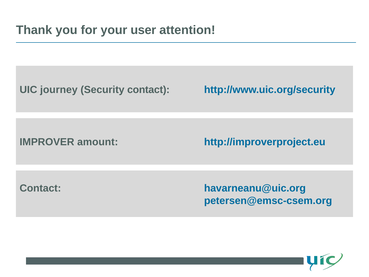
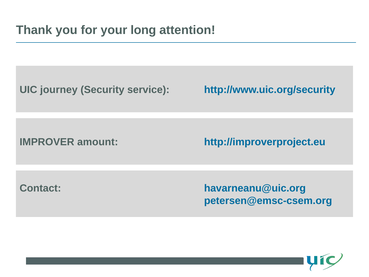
user: user -> long
Security contact: contact -> service
